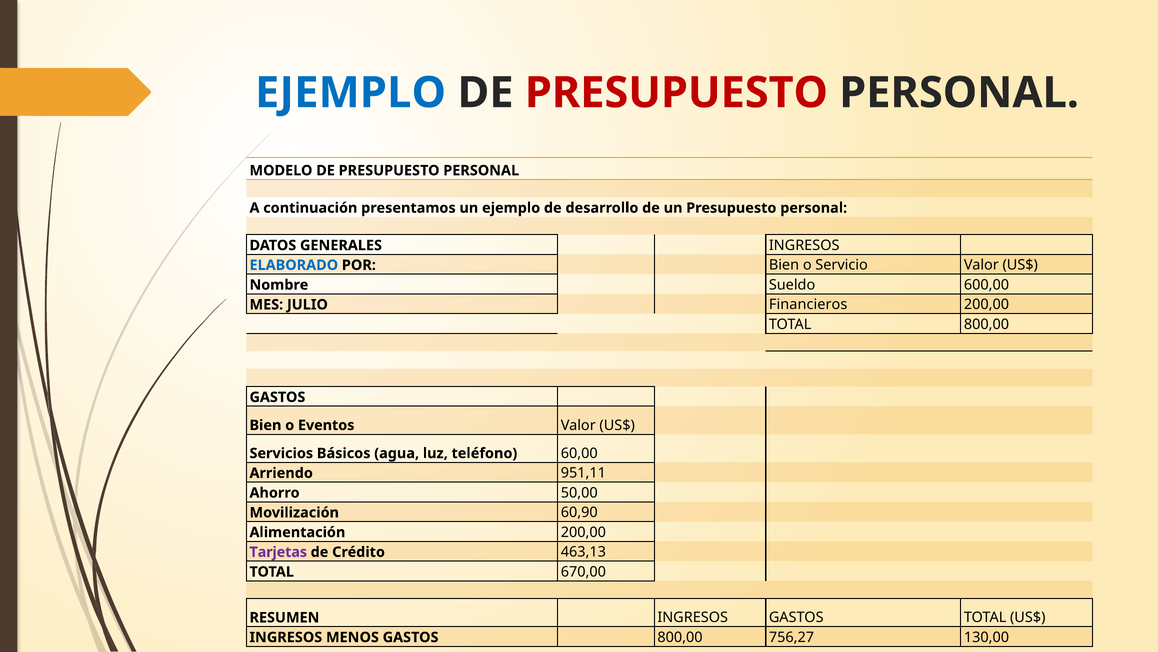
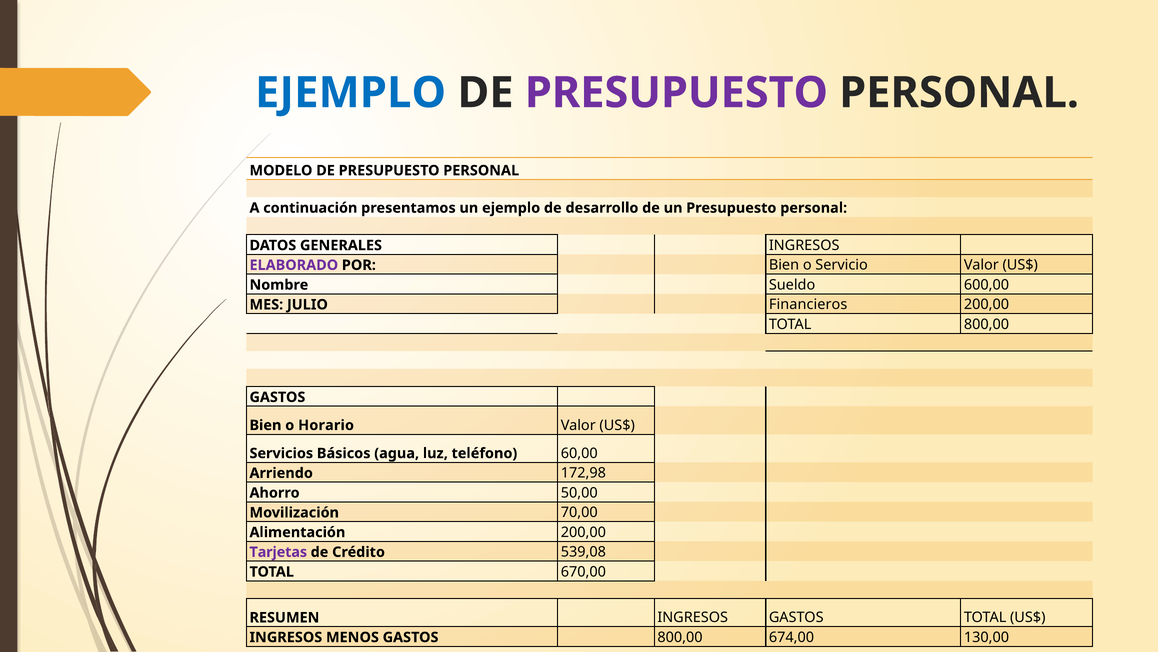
PRESUPUESTO at (676, 93) colour: red -> purple
ELABORADO colour: blue -> purple
Eventos: Eventos -> Horario
951,11: 951,11 -> 172,98
60,90: 60,90 -> 70,00
463,13: 463,13 -> 539,08
756,27: 756,27 -> 674,00
